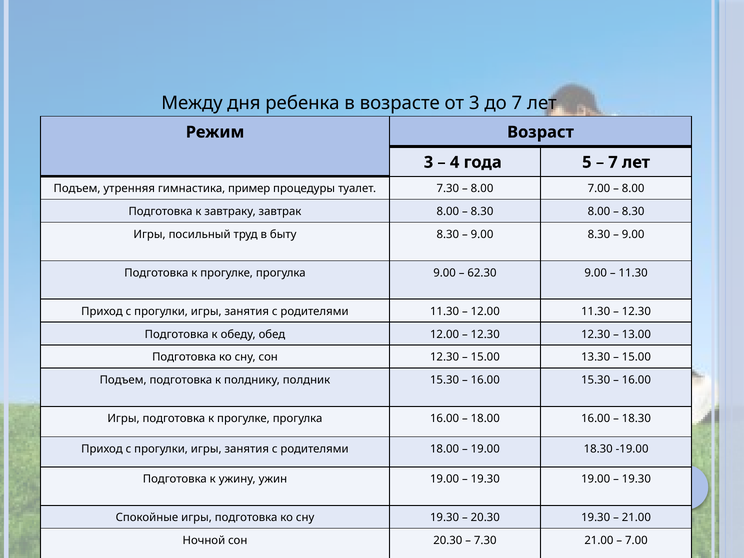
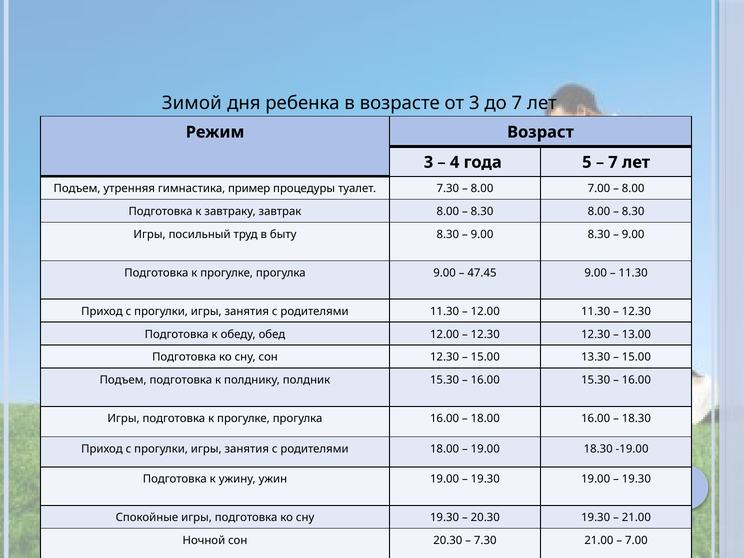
Между: Между -> Зимой
62.30: 62.30 -> 47.45
